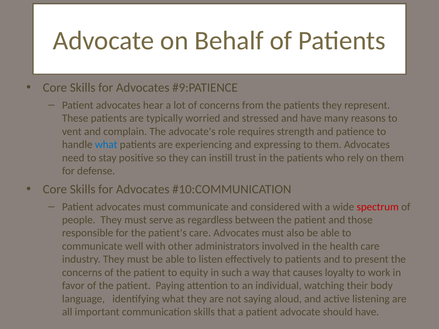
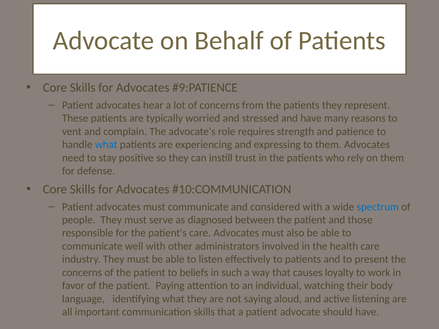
spectrum colour: red -> blue
regardless: regardless -> diagnosed
equity: equity -> beliefs
